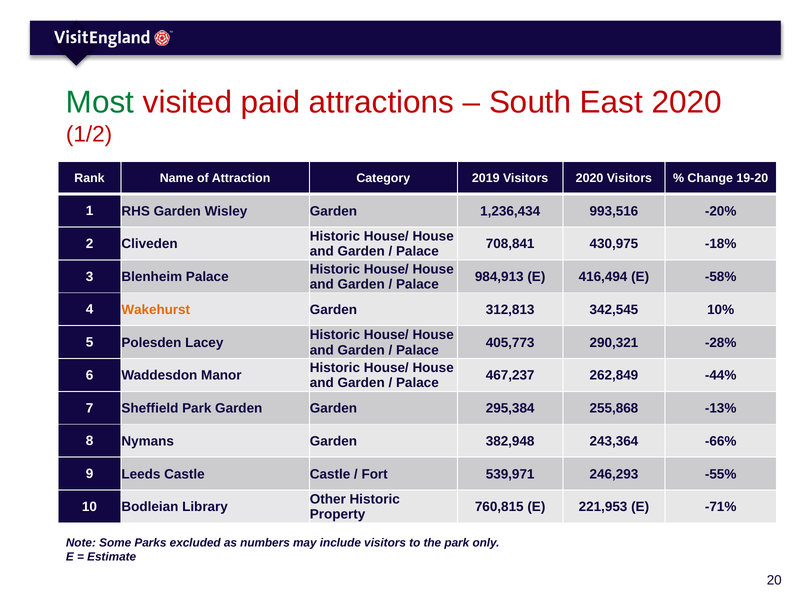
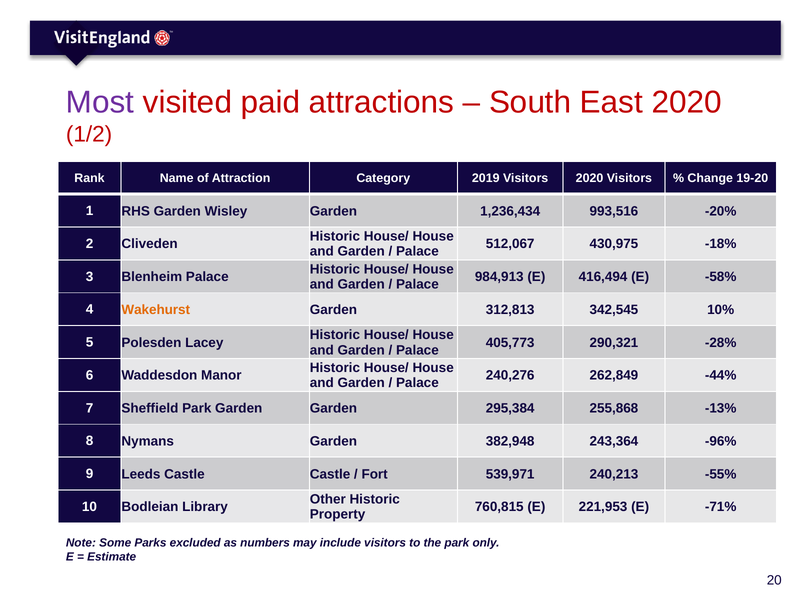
Most colour: green -> purple
708,841: 708,841 -> 512,067
467,237: 467,237 -> 240,276
-66%: -66% -> -96%
246,293: 246,293 -> 240,213
